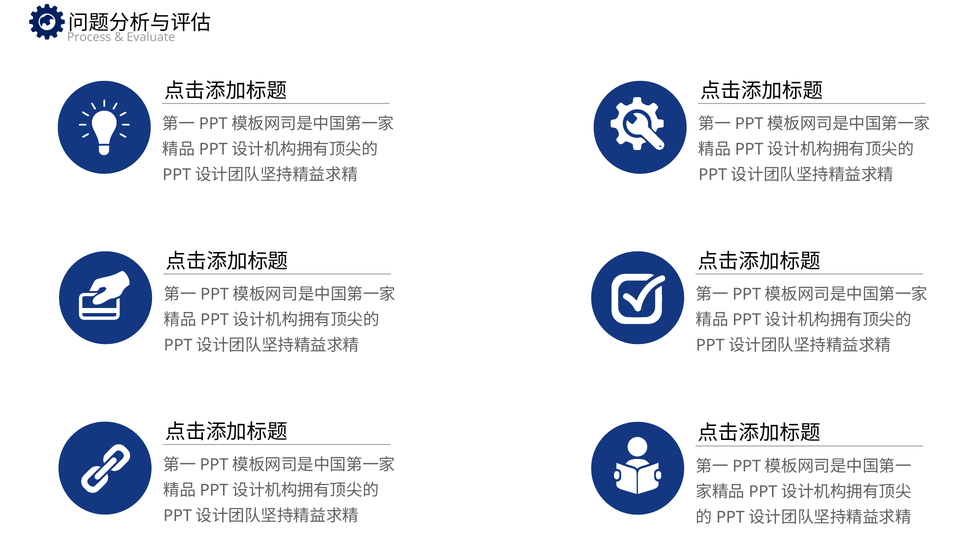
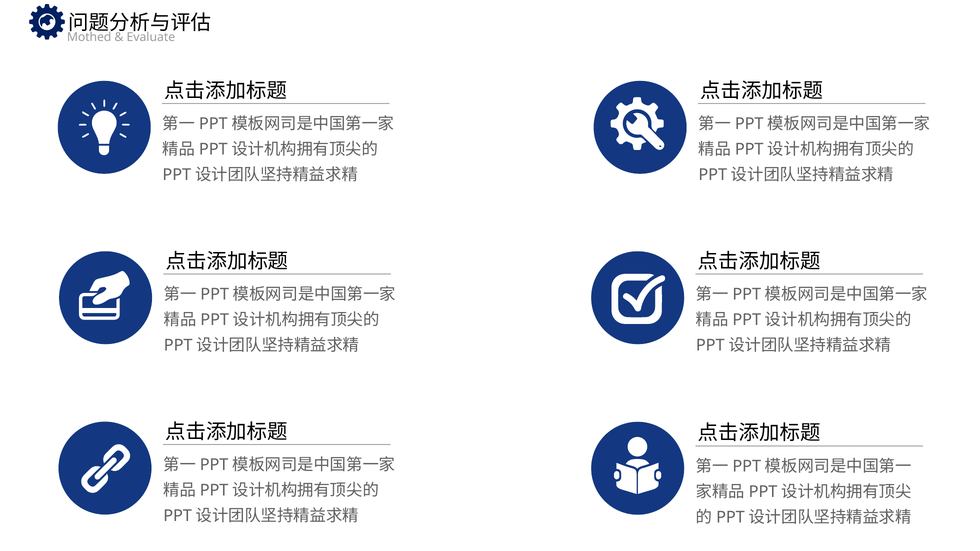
Process: Process -> Mothed
